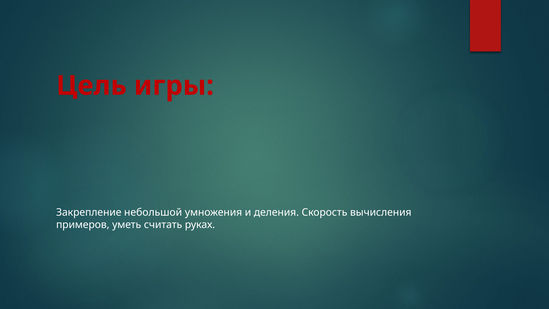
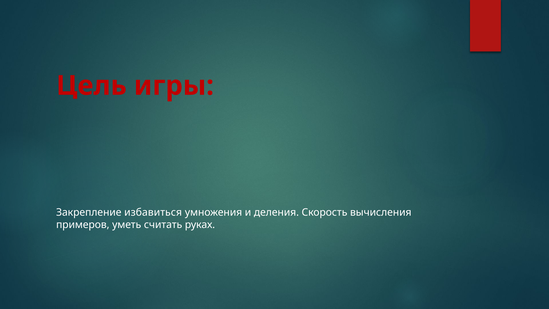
небольшой: небольшой -> избавиться
